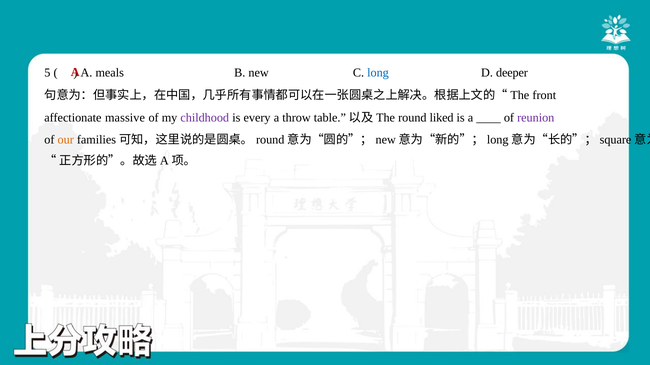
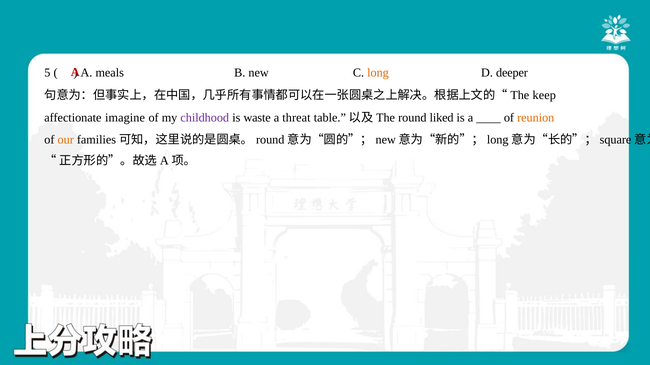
long colour: blue -> orange
front: front -> keep
massive: massive -> imagine
every: every -> waste
throw: throw -> threat
reunion colour: purple -> orange
